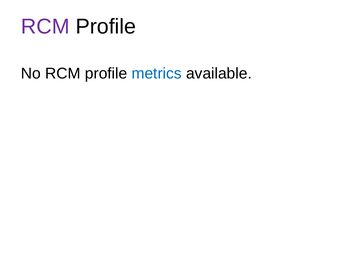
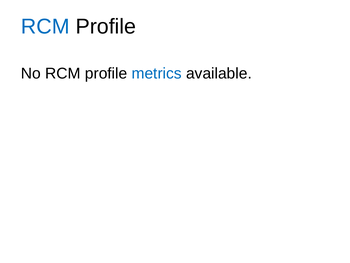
RCM at (45, 27) colour: purple -> blue
